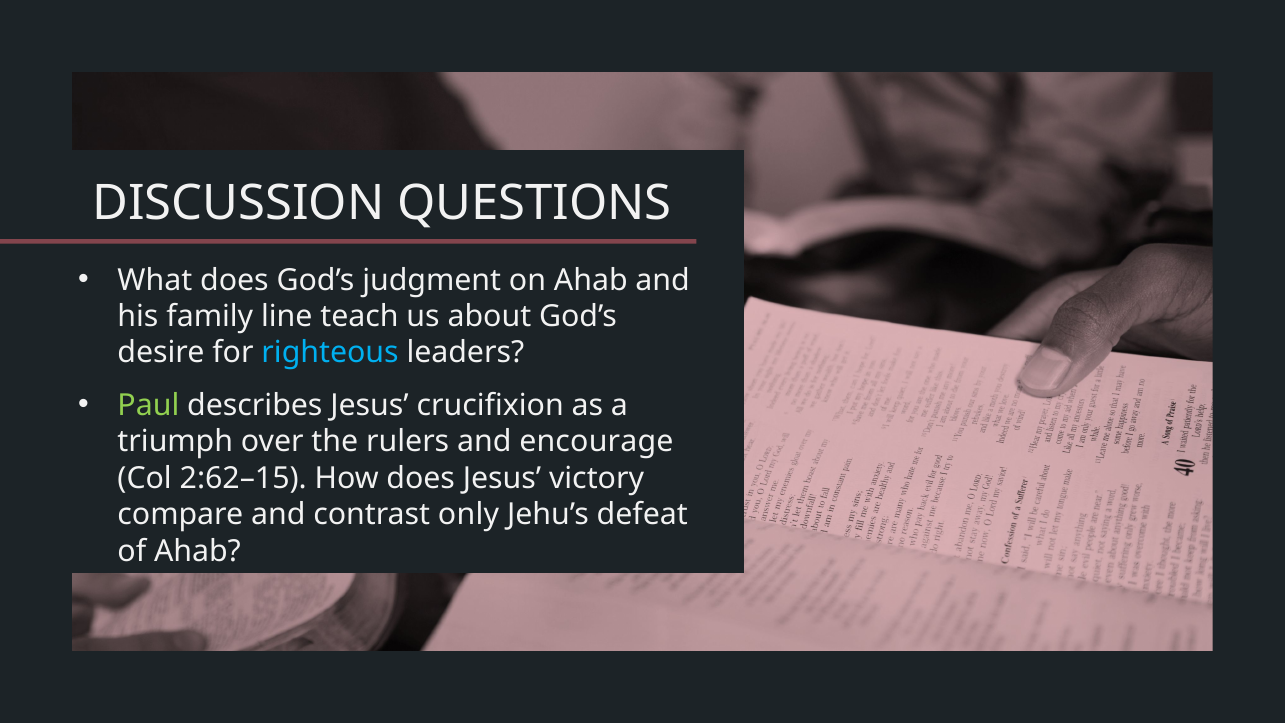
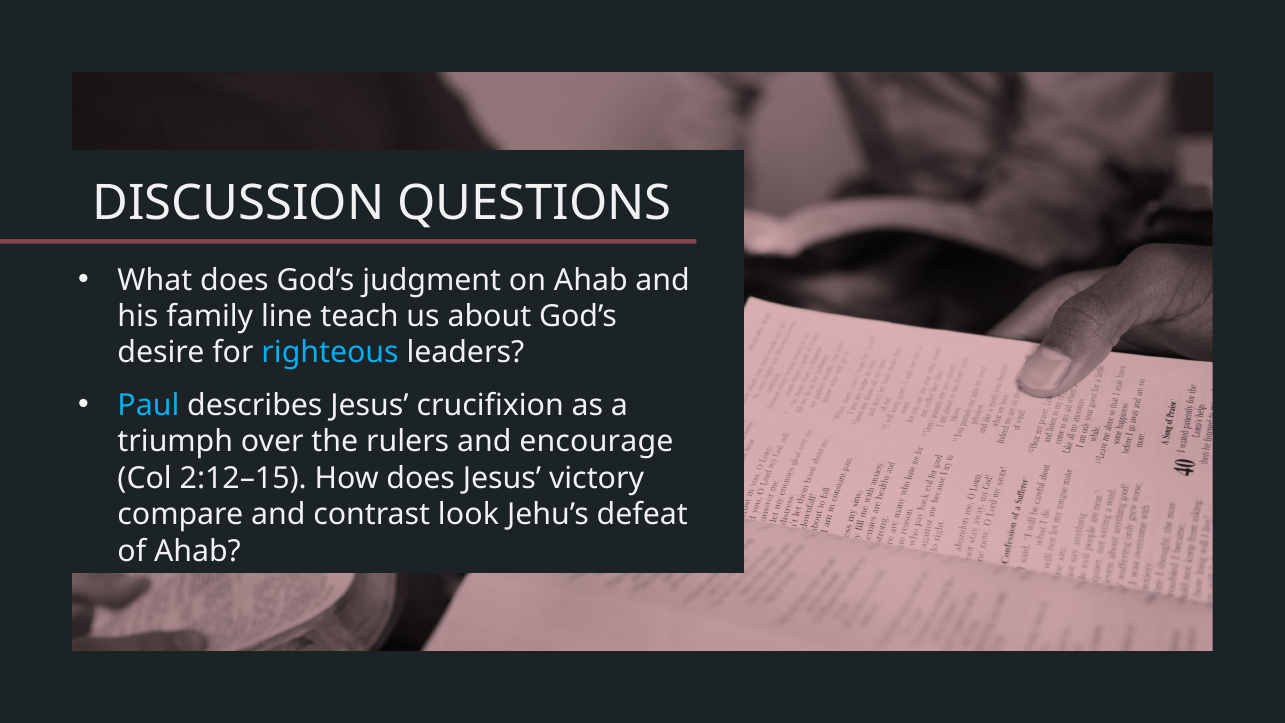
Paul colour: light green -> light blue
2:62–15: 2:62–15 -> 2:12–15
only: only -> look
